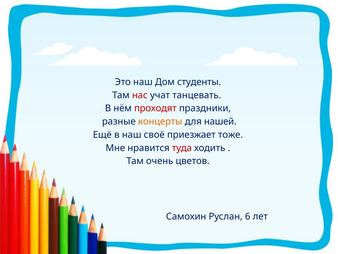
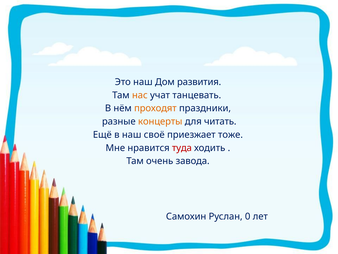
студенты: студенты -> развития
нас colour: red -> orange
проходят colour: red -> orange
нашей: нашей -> читать
цветов: цветов -> завода
6: 6 -> 0
